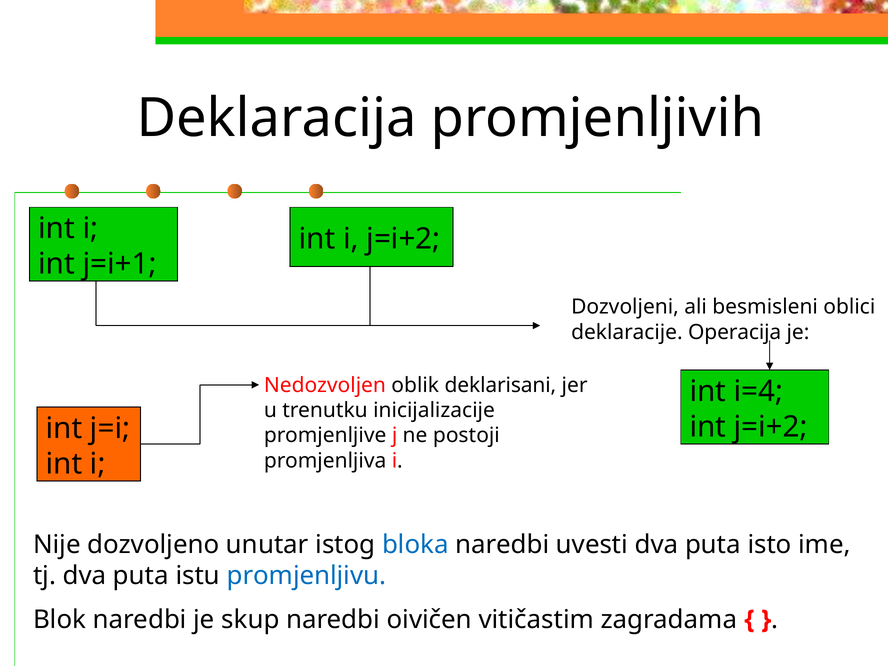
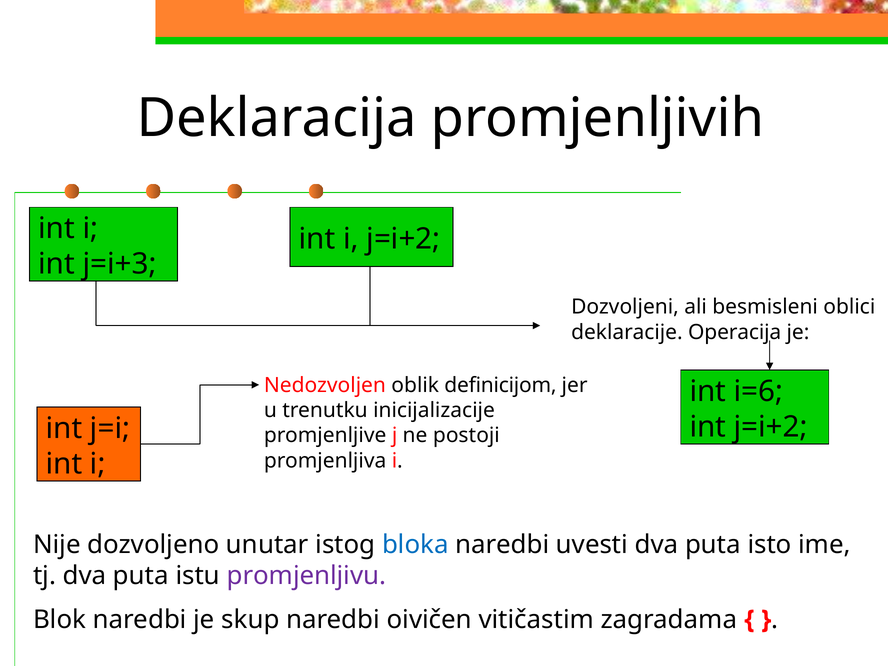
j=i+1: j=i+1 -> j=i+3
deklarisani: deklarisani -> definicijom
i=4: i=4 -> i=6
promjenljivu colour: blue -> purple
